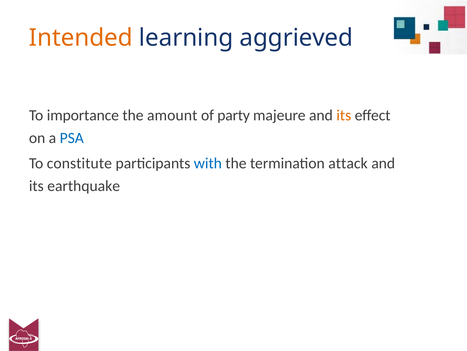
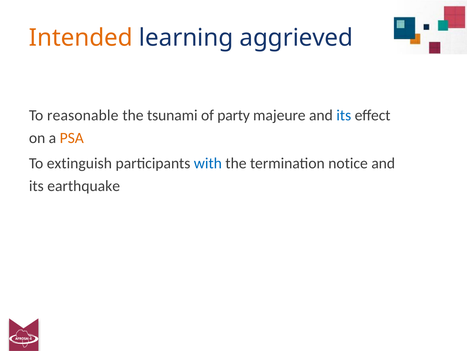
importance: importance -> reasonable
amount: amount -> tsunami
its at (344, 115) colour: orange -> blue
PSA colour: blue -> orange
constitute: constitute -> extinguish
attack: attack -> notice
